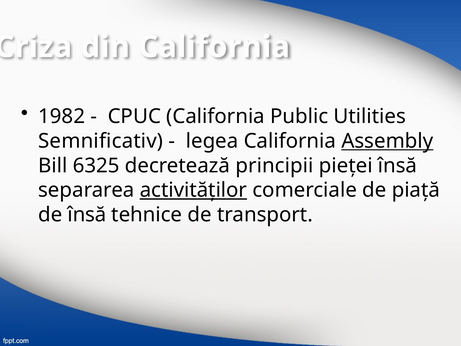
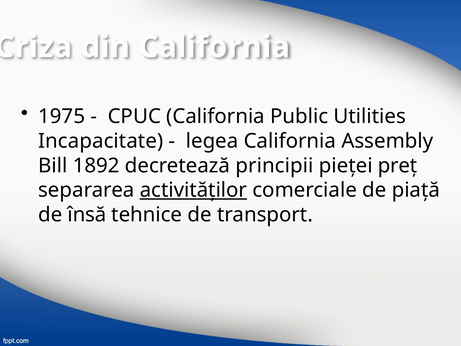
1982: 1982 -> 1975
Semnificativ: Semnificativ -> Incapacitate
Assembly underline: present -> none
6325: 6325 -> 1892
pieţei însă: însă -> preţ
